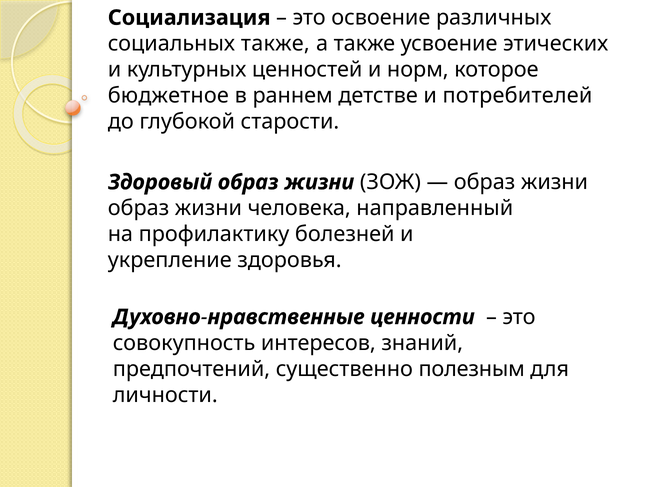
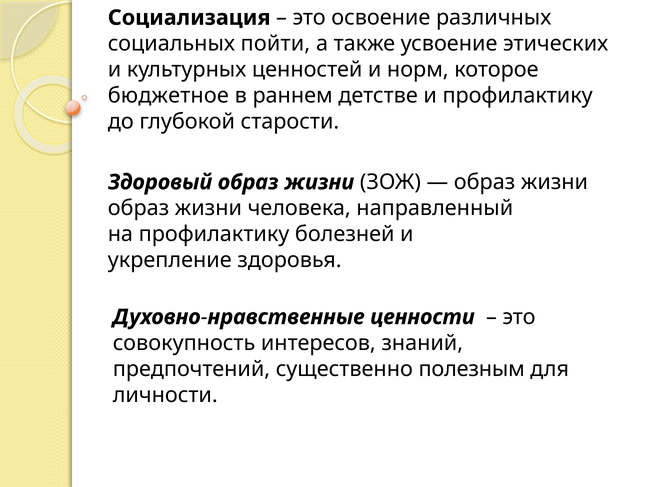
социальных также: также -> пойти
и потребителей: потребителей -> профилактику
